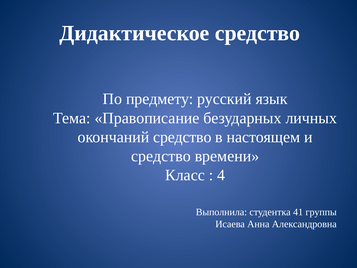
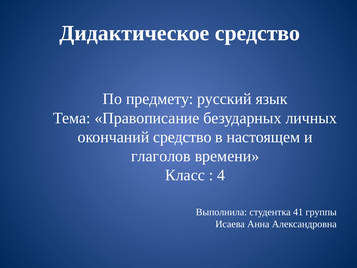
средство at (161, 156): средство -> глаголов
